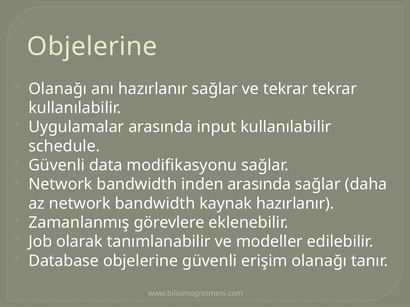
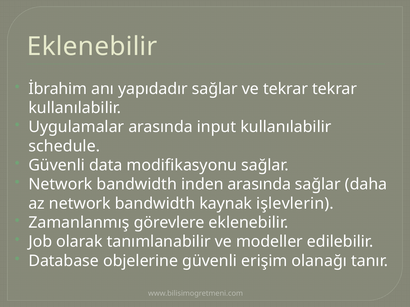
Objelerine at (92, 47): Objelerine -> Eklenebilir
Olanağı at (58, 89): Olanağı -> İbrahim
anı hazırlanır: hazırlanır -> yapıdadır
kaynak hazırlanır: hazırlanır -> işlevlerin
